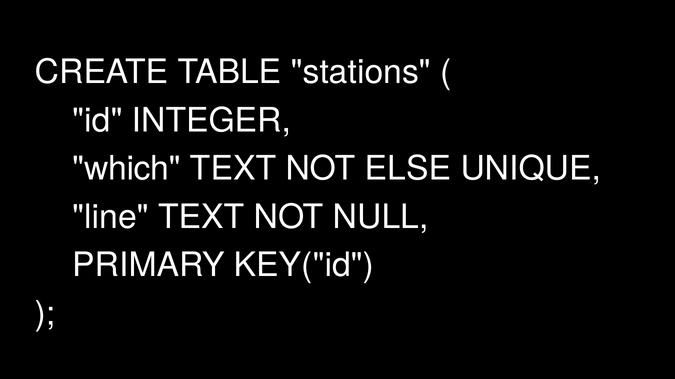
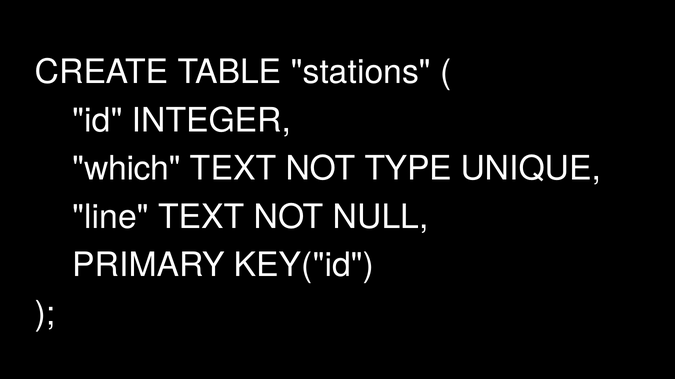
ELSE: ELSE -> TYPE
